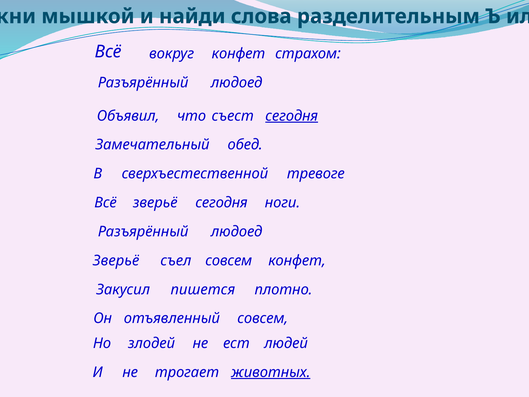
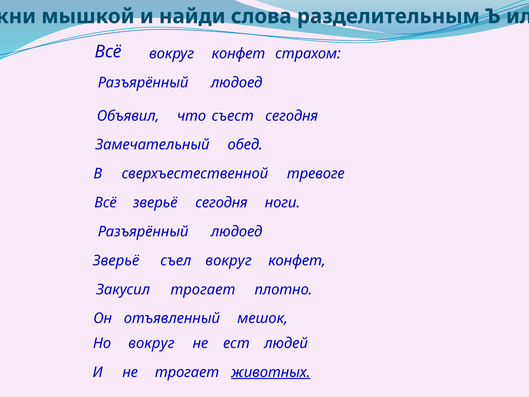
сегодня at (292, 116) underline: present -> none
съел совсем: совсем -> вокруг
Закусил пишется: пишется -> трогает
отъявленный совсем: совсем -> мешок
Но злодей: злодей -> вокруг
